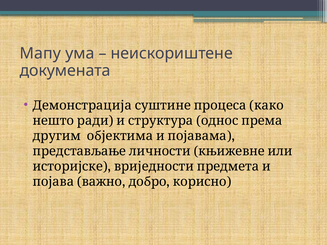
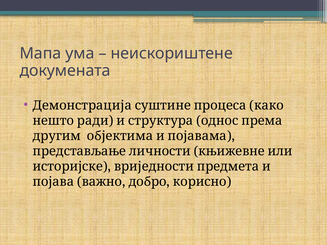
Мапу: Мапу -> Мапа
